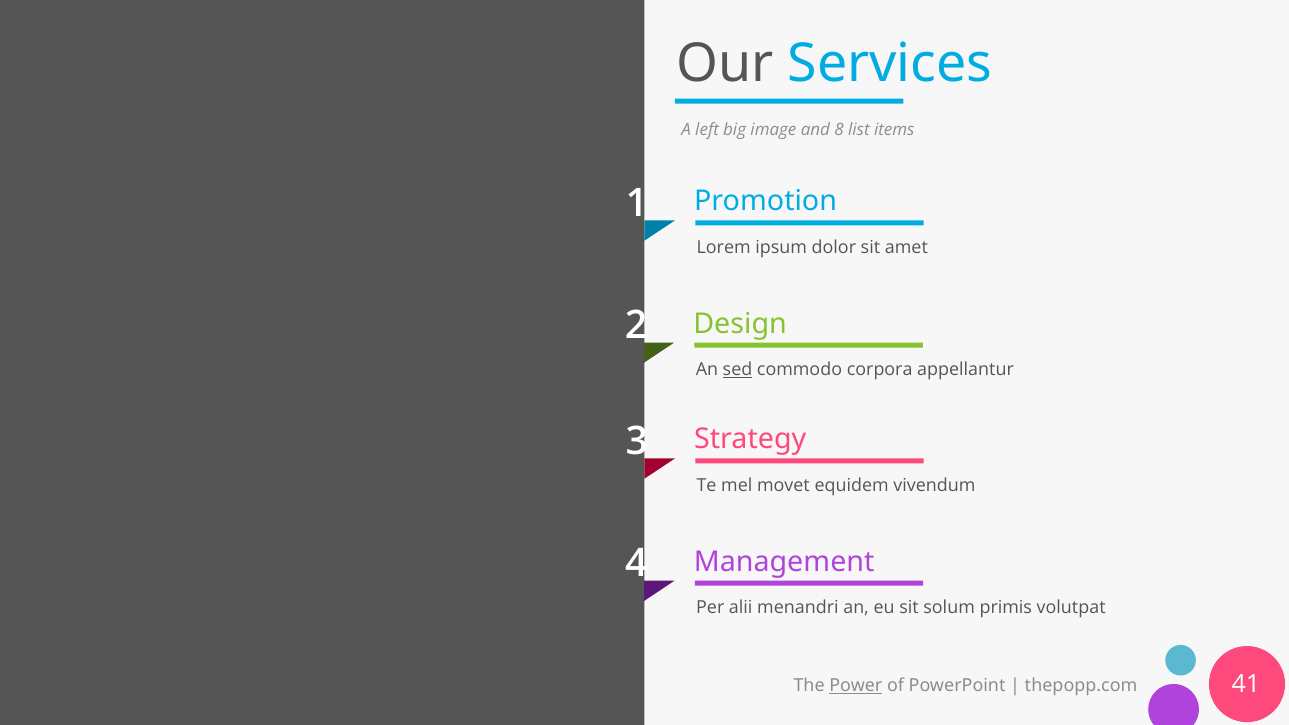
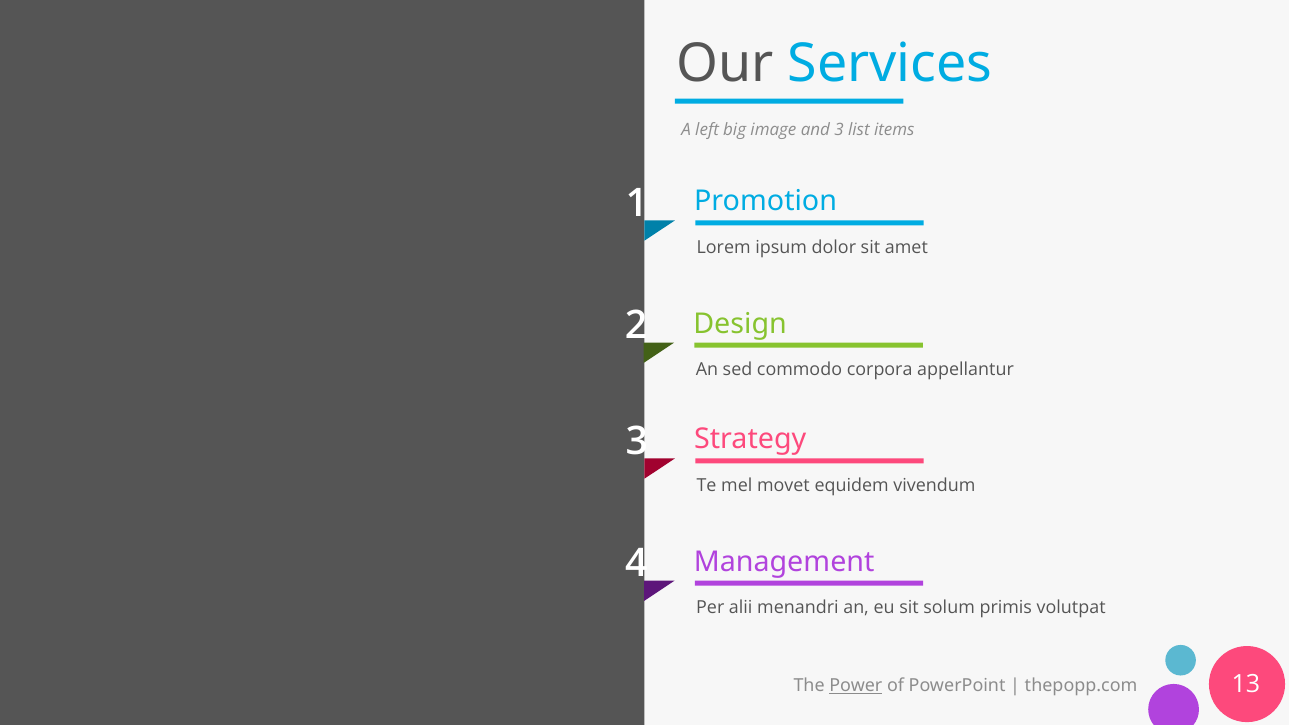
and 8: 8 -> 3
sed underline: present -> none
41: 41 -> 13
